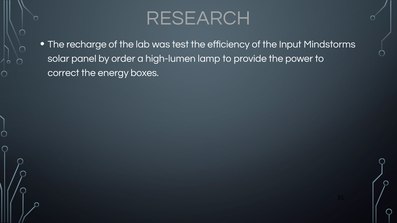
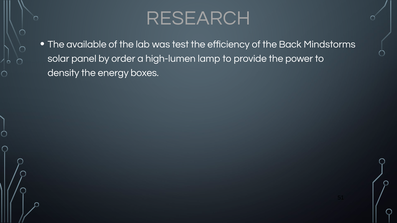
recharge: recharge -> available
Input: Input -> Back
correct: correct -> density
